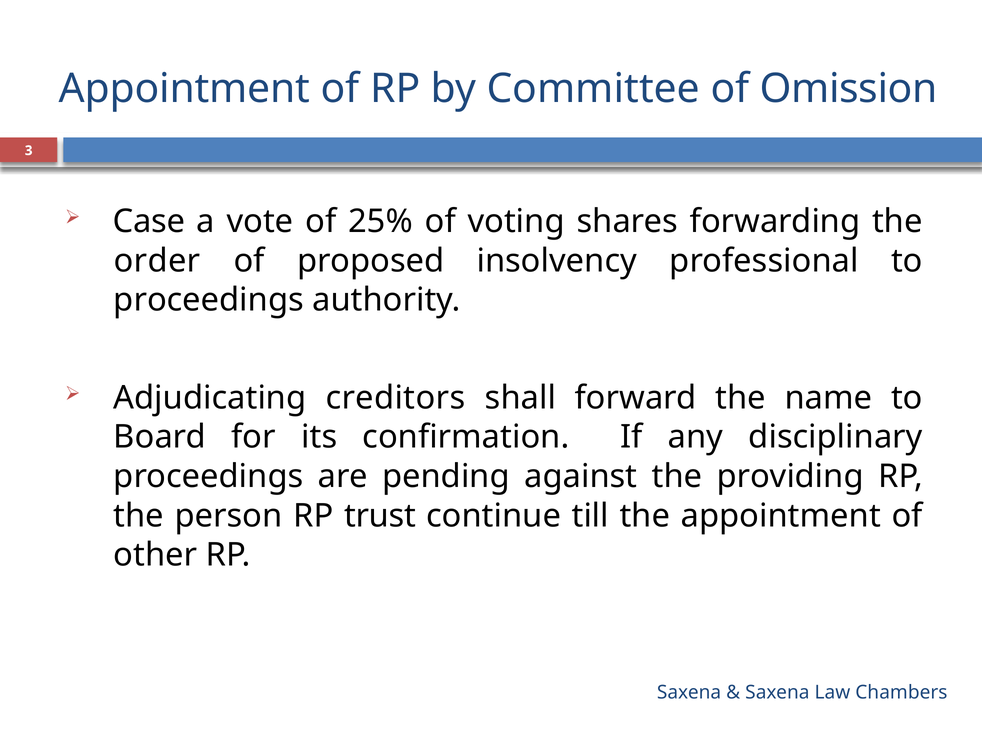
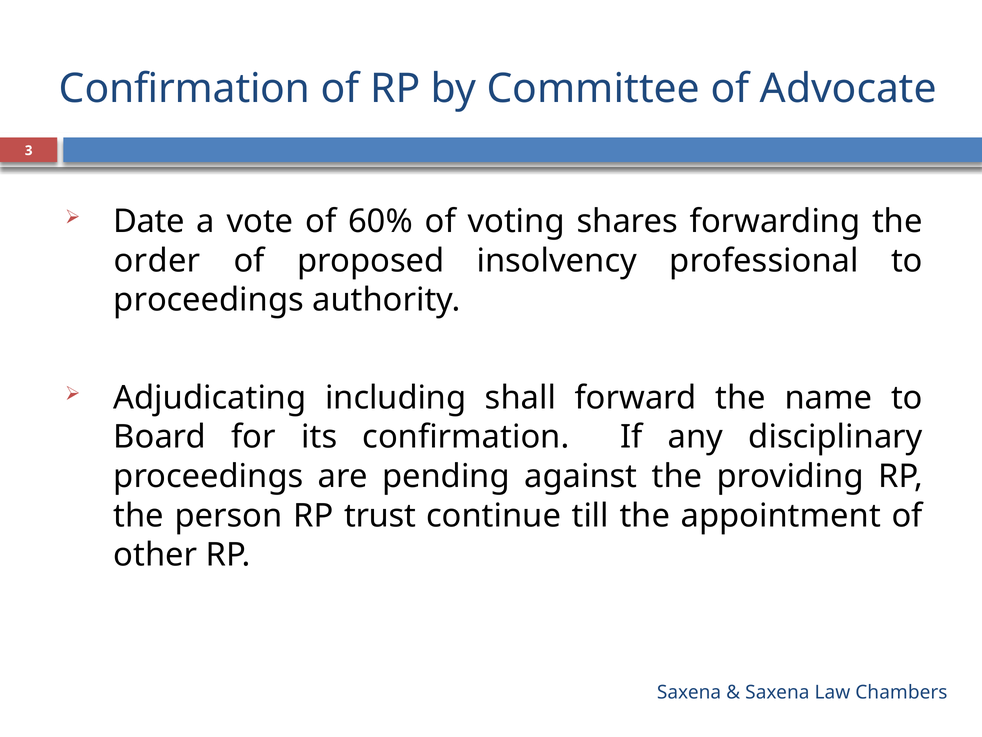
Appointment at (185, 89): Appointment -> Confirmation
Omission: Omission -> Advocate
Case: Case -> Date
25%: 25% -> 60%
creditors: creditors -> including
